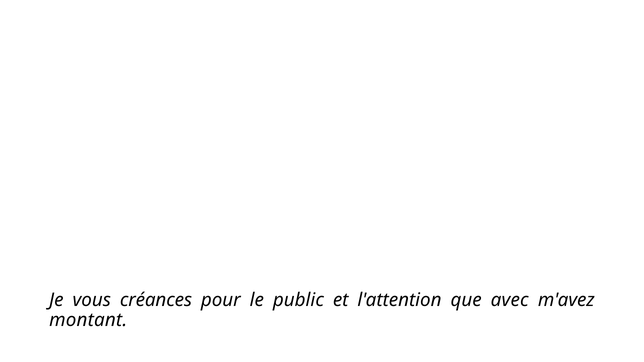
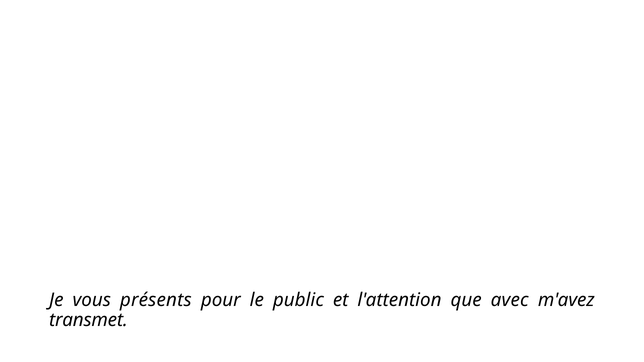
créances: créances -> présents
montant: montant -> transmet
